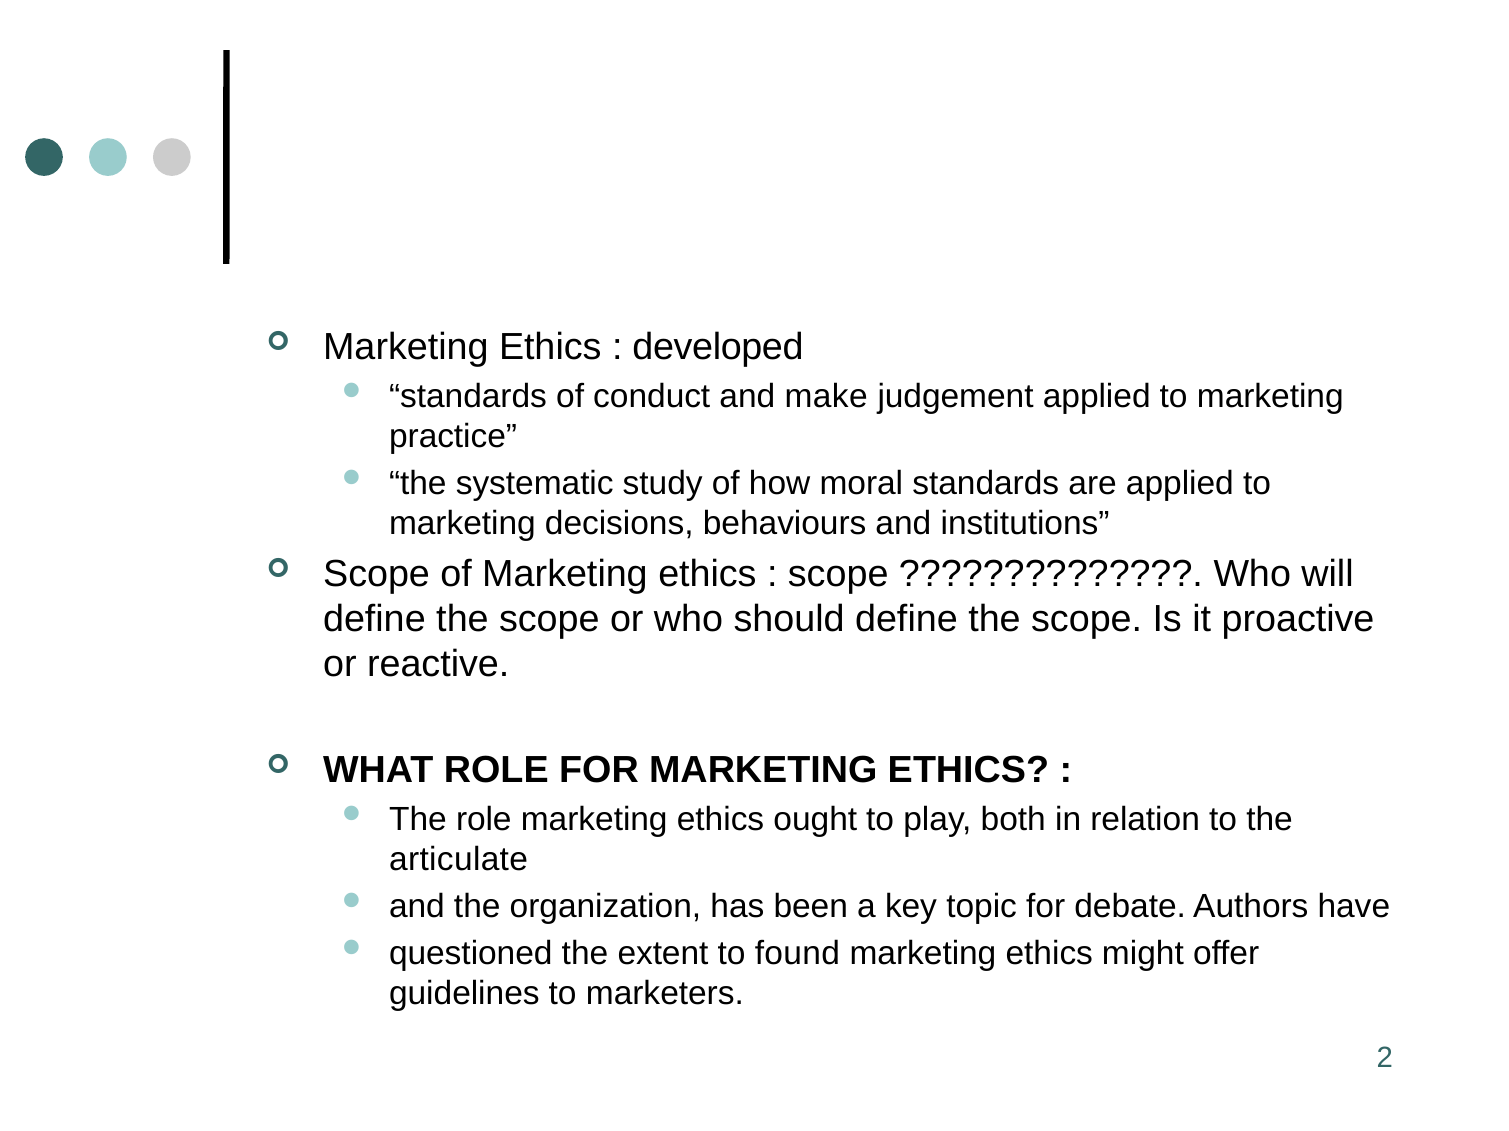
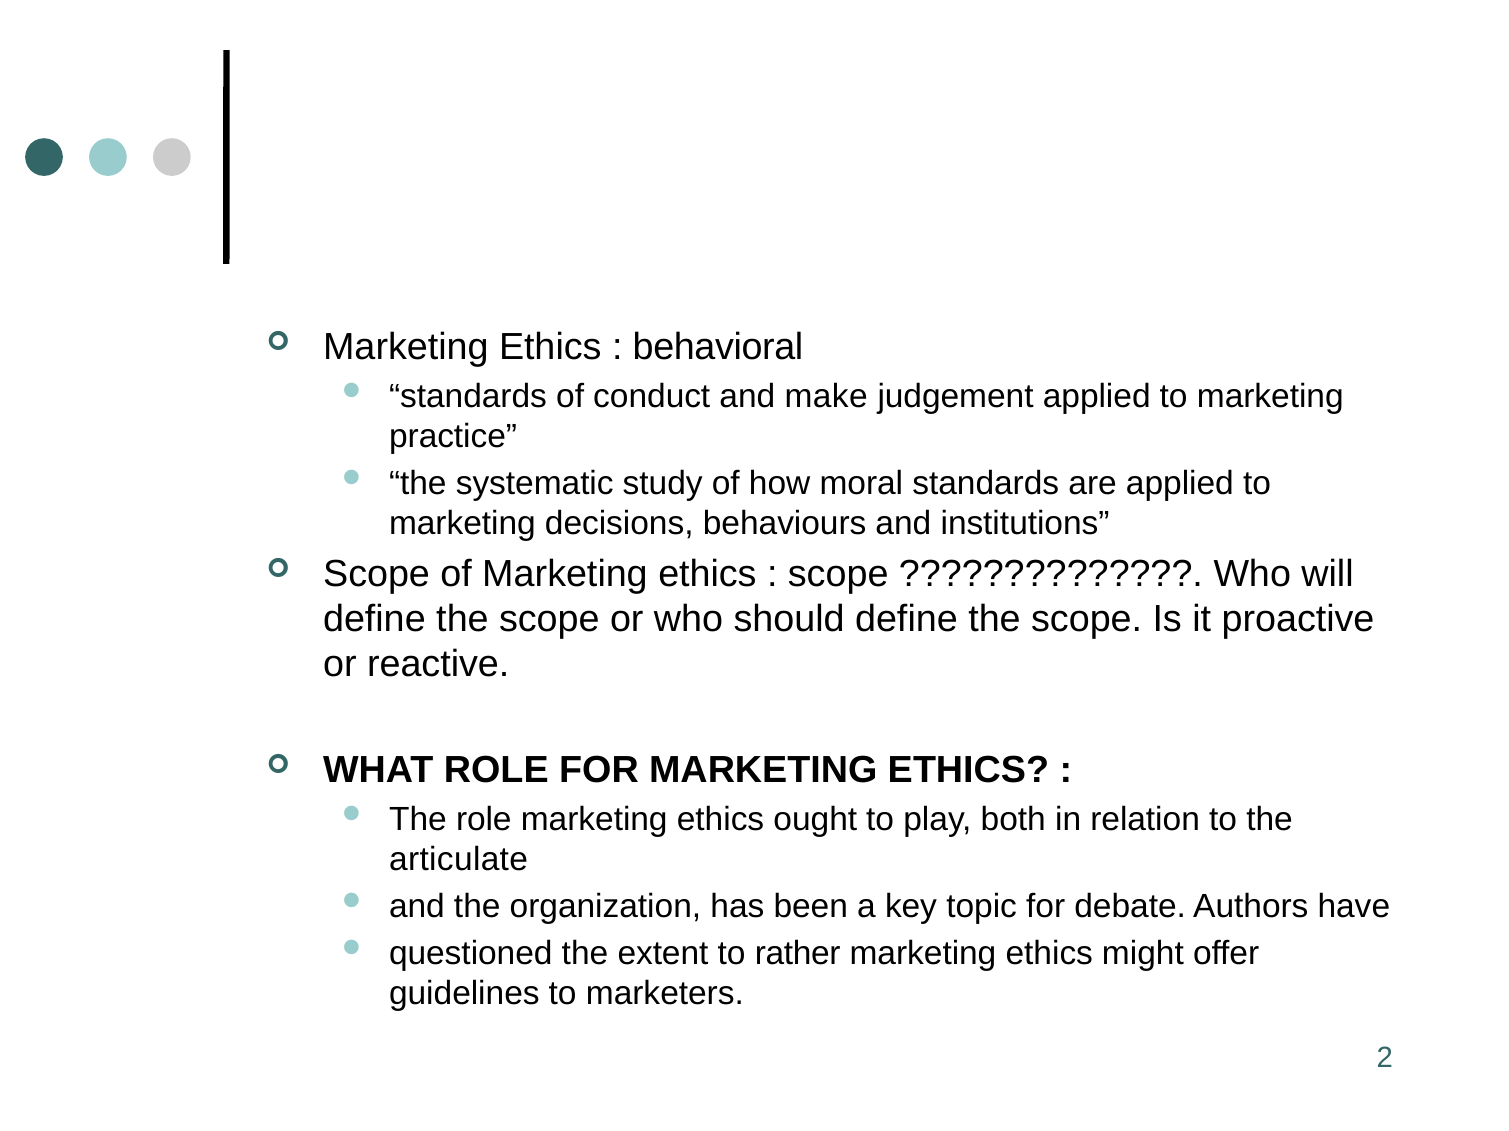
developed: developed -> behavioral
found: found -> rather
